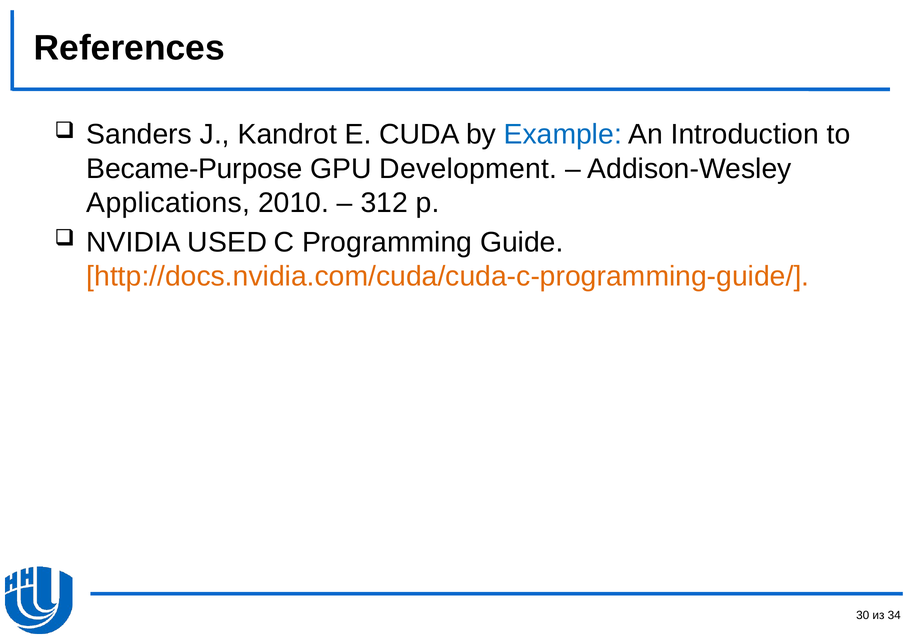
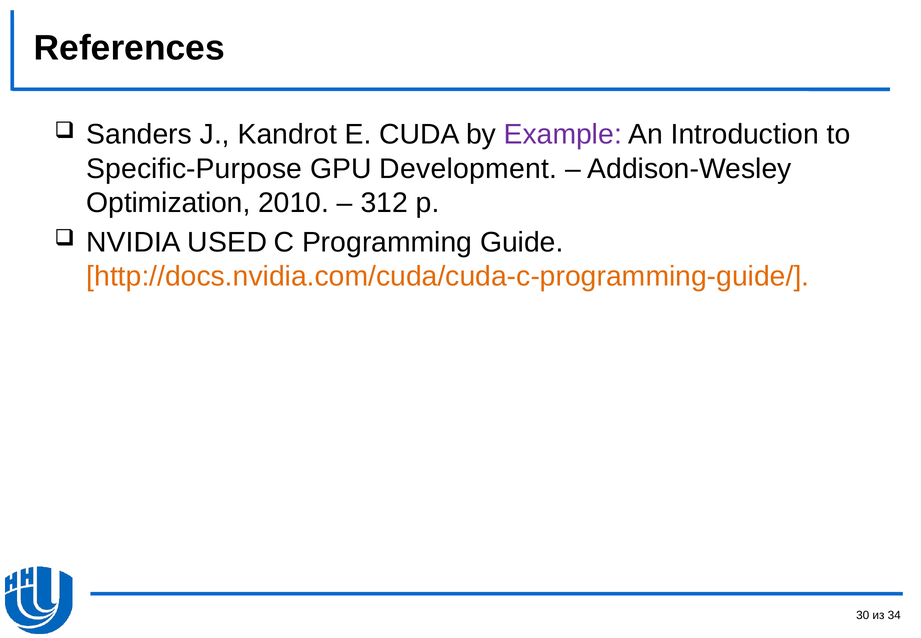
Example colour: blue -> purple
Became-Purpose: Became-Purpose -> Specific-Purpose
Applications: Applications -> Optimization
